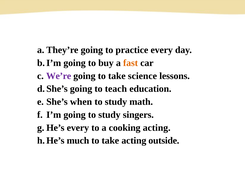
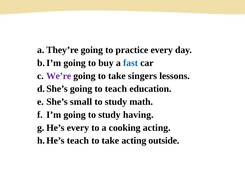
fast colour: orange -> blue
science: science -> singers
when: when -> small
singers: singers -> having
much at (78, 140): much -> teach
